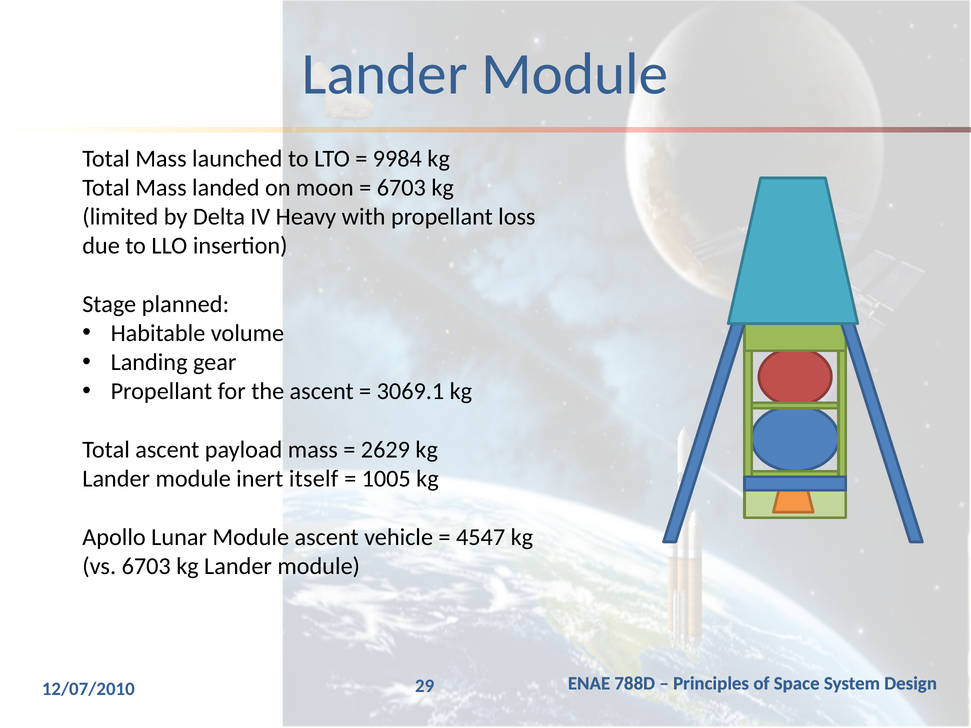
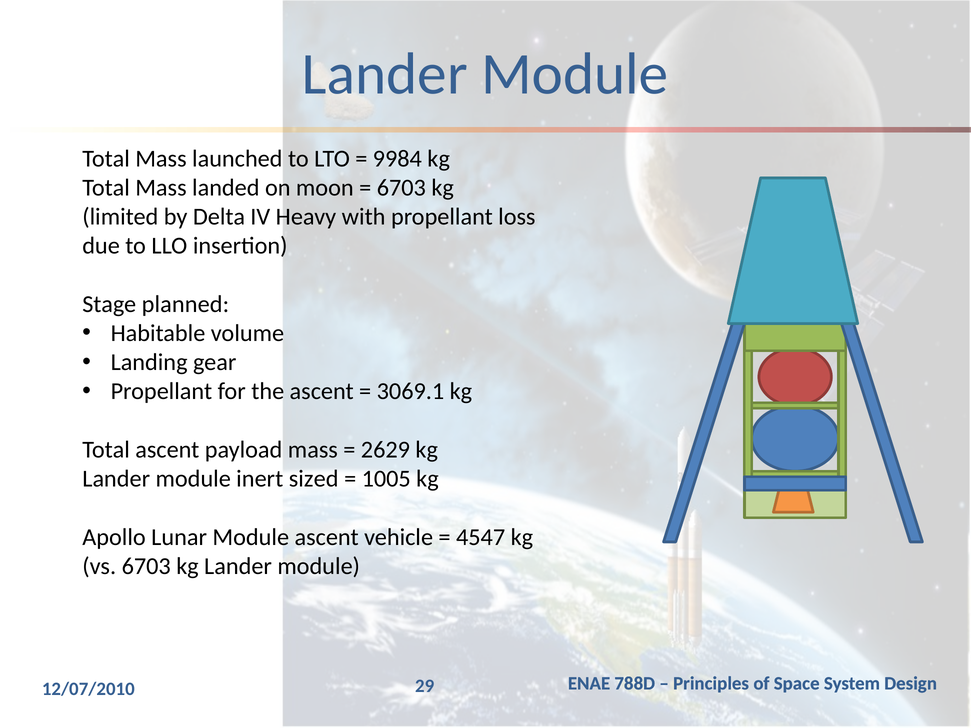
itself: itself -> sized
